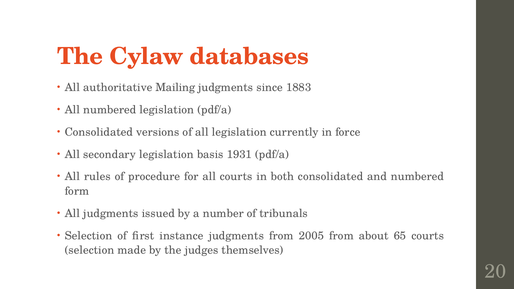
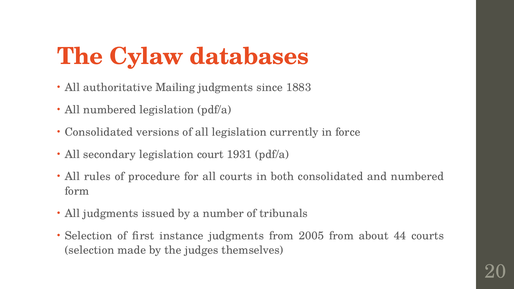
basis: basis -> court
65: 65 -> 44
